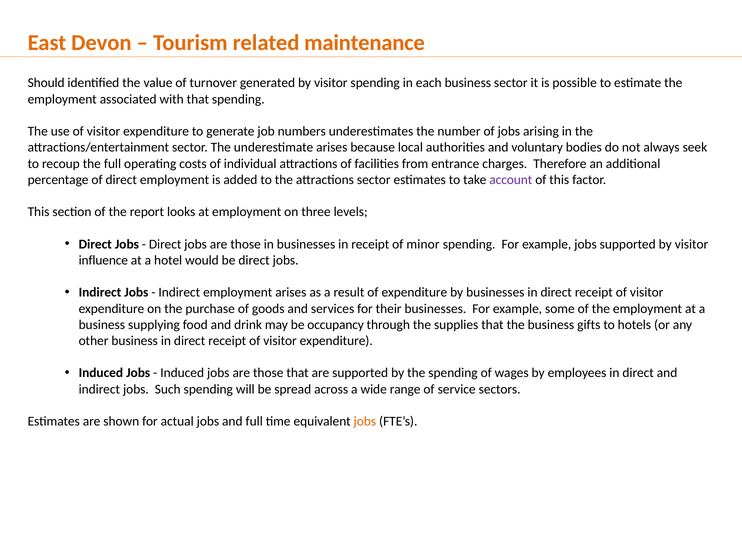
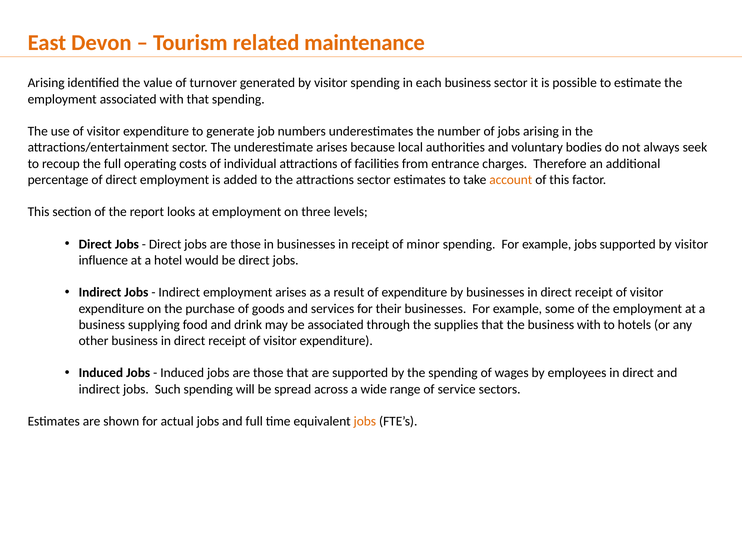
Should at (46, 83): Should -> Arising
account colour: purple -> orange
be occupancy: occupancy -> associated
business gifts: gifts -> with
